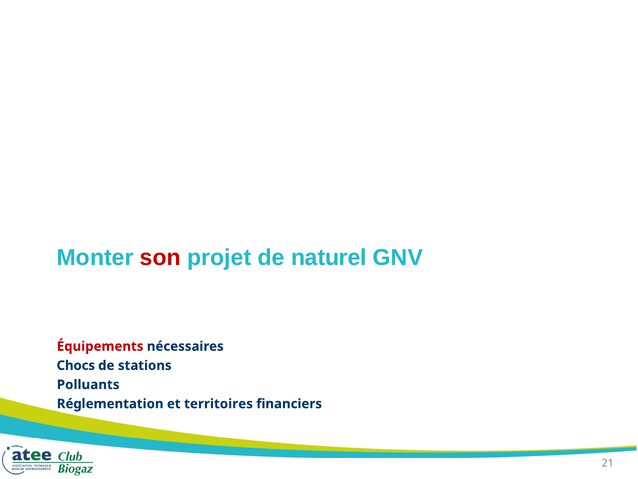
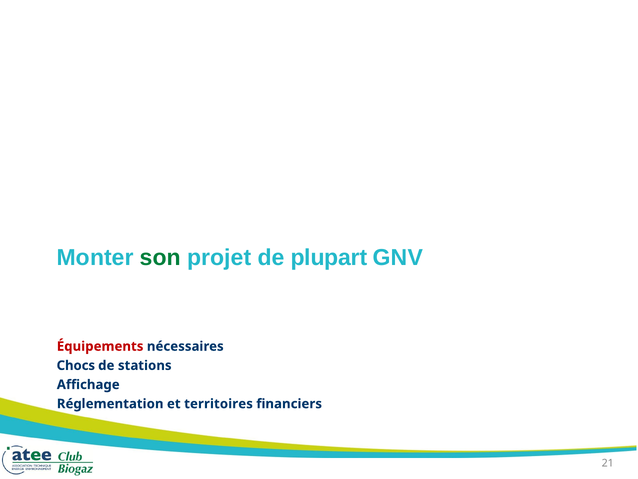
son colour: red -> green
naturel: naturel -> plupart
Polluants: Polluants -> Affichage
